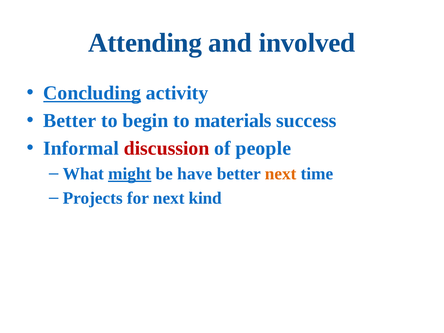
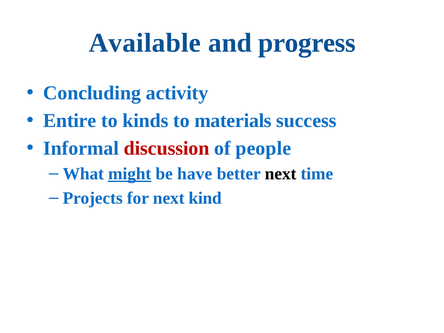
Attending: Attending -> Available
involved: involved -> progress
Concluding underline: present -> none
Better at (70, 121): Better -> Entire
begin: begin -> kinds
next at (281, 174) colour: orange -> black
